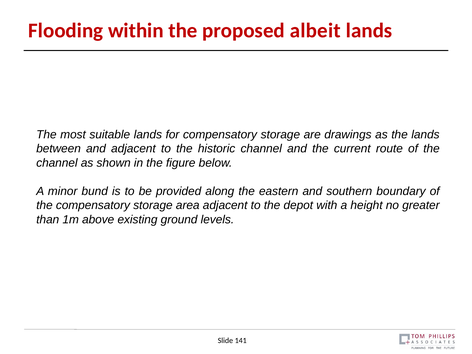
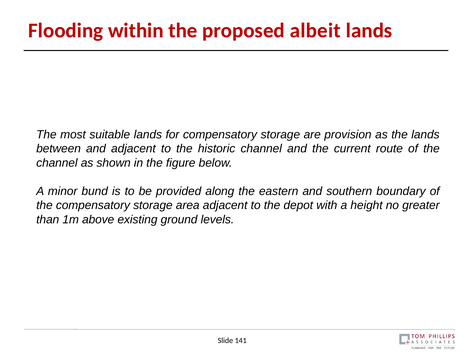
drawings: drawings -> provision
